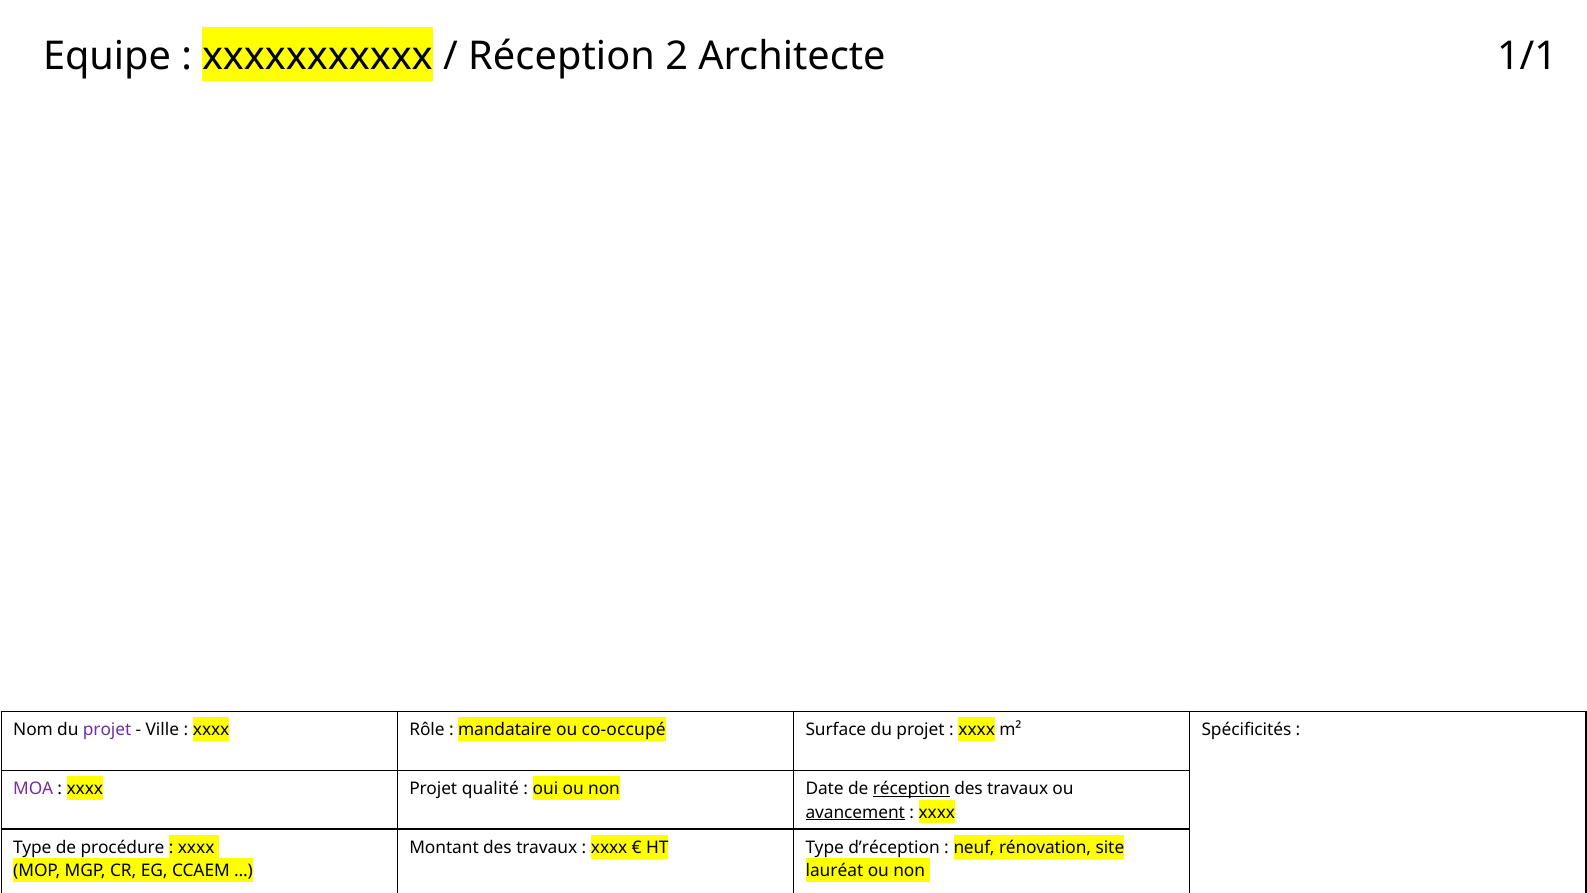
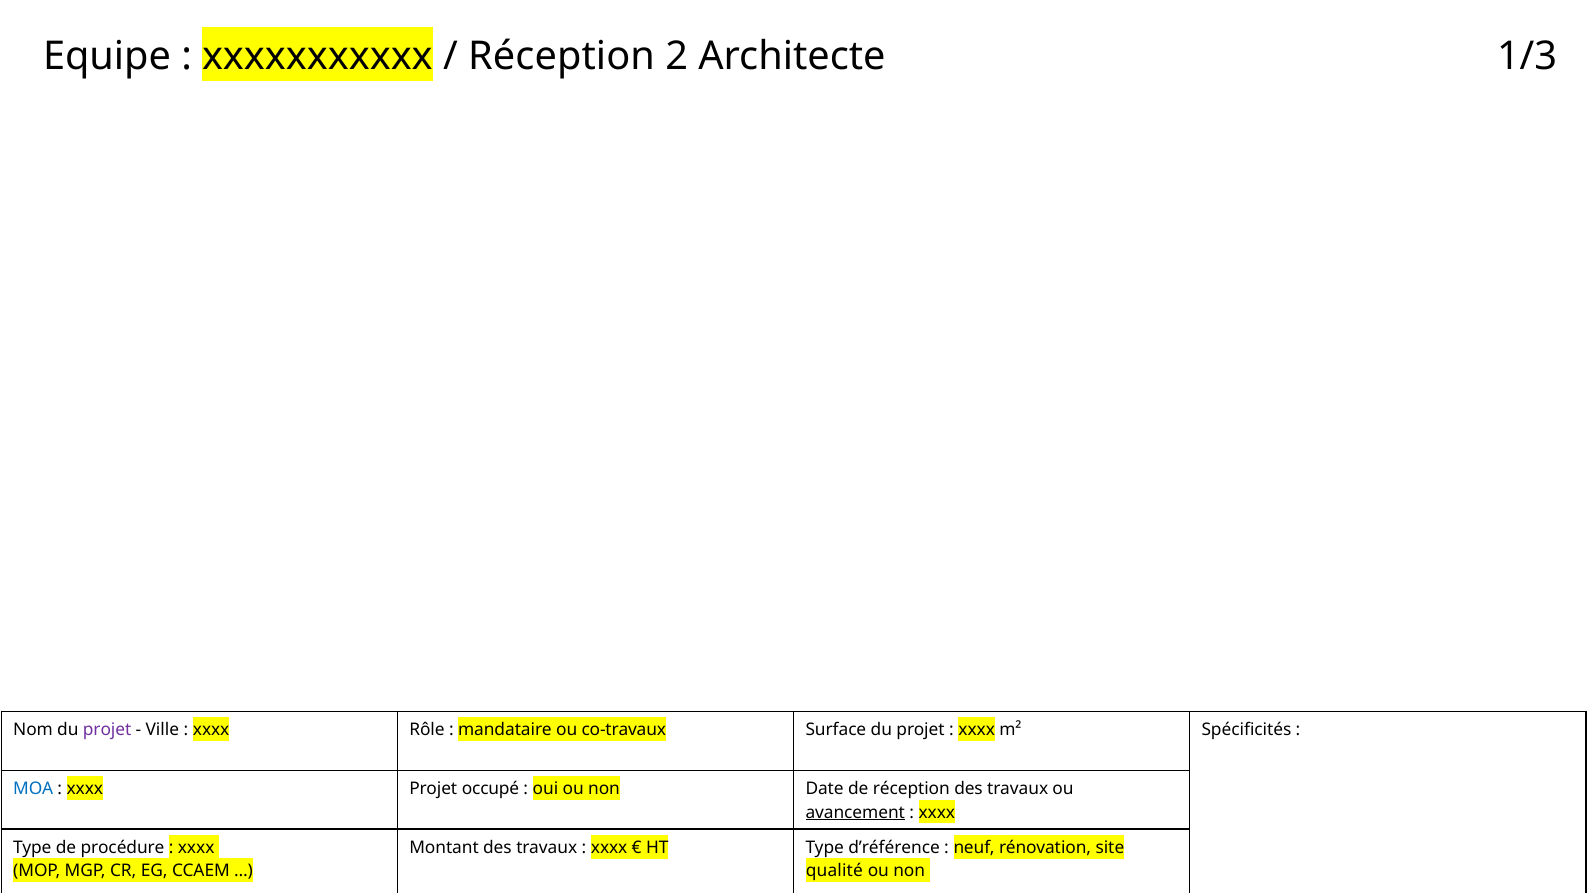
1/1: 1/1 -> 1/3
co-occupé: co-occupé -> co-travaux
MOA colour: purple -> blue
qualité: qualité -> occupé
réception at (911, 789) underline: present -> none
d’réception: d’réception -> d’référence
lauréat: lauréat -> qualité
